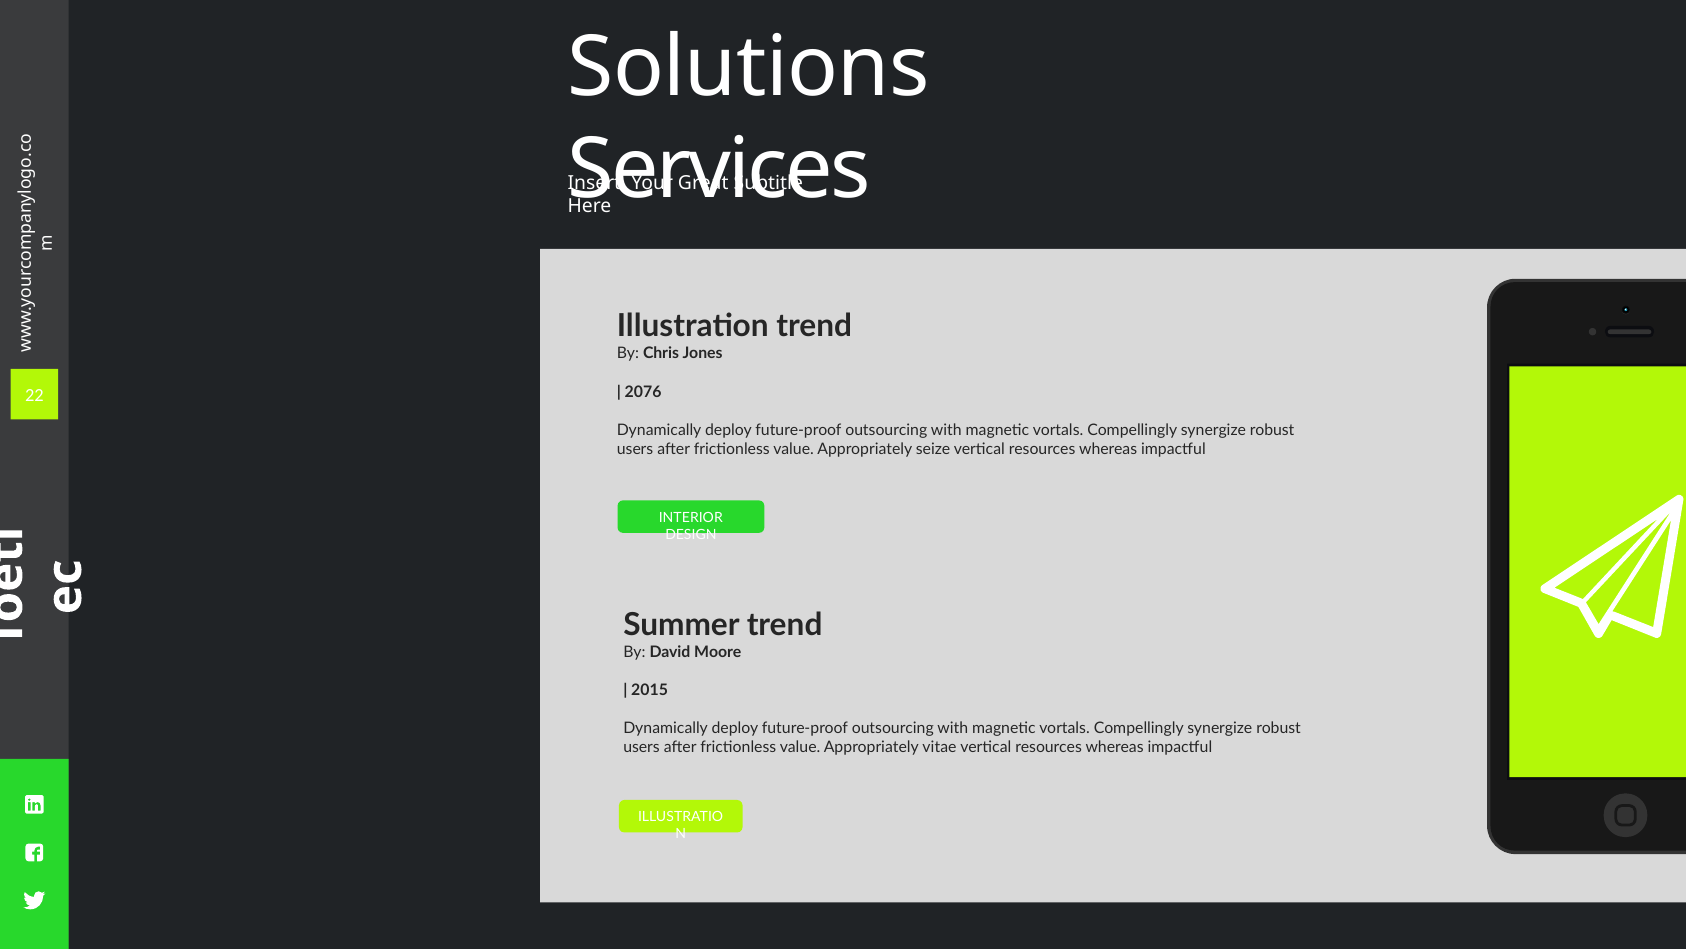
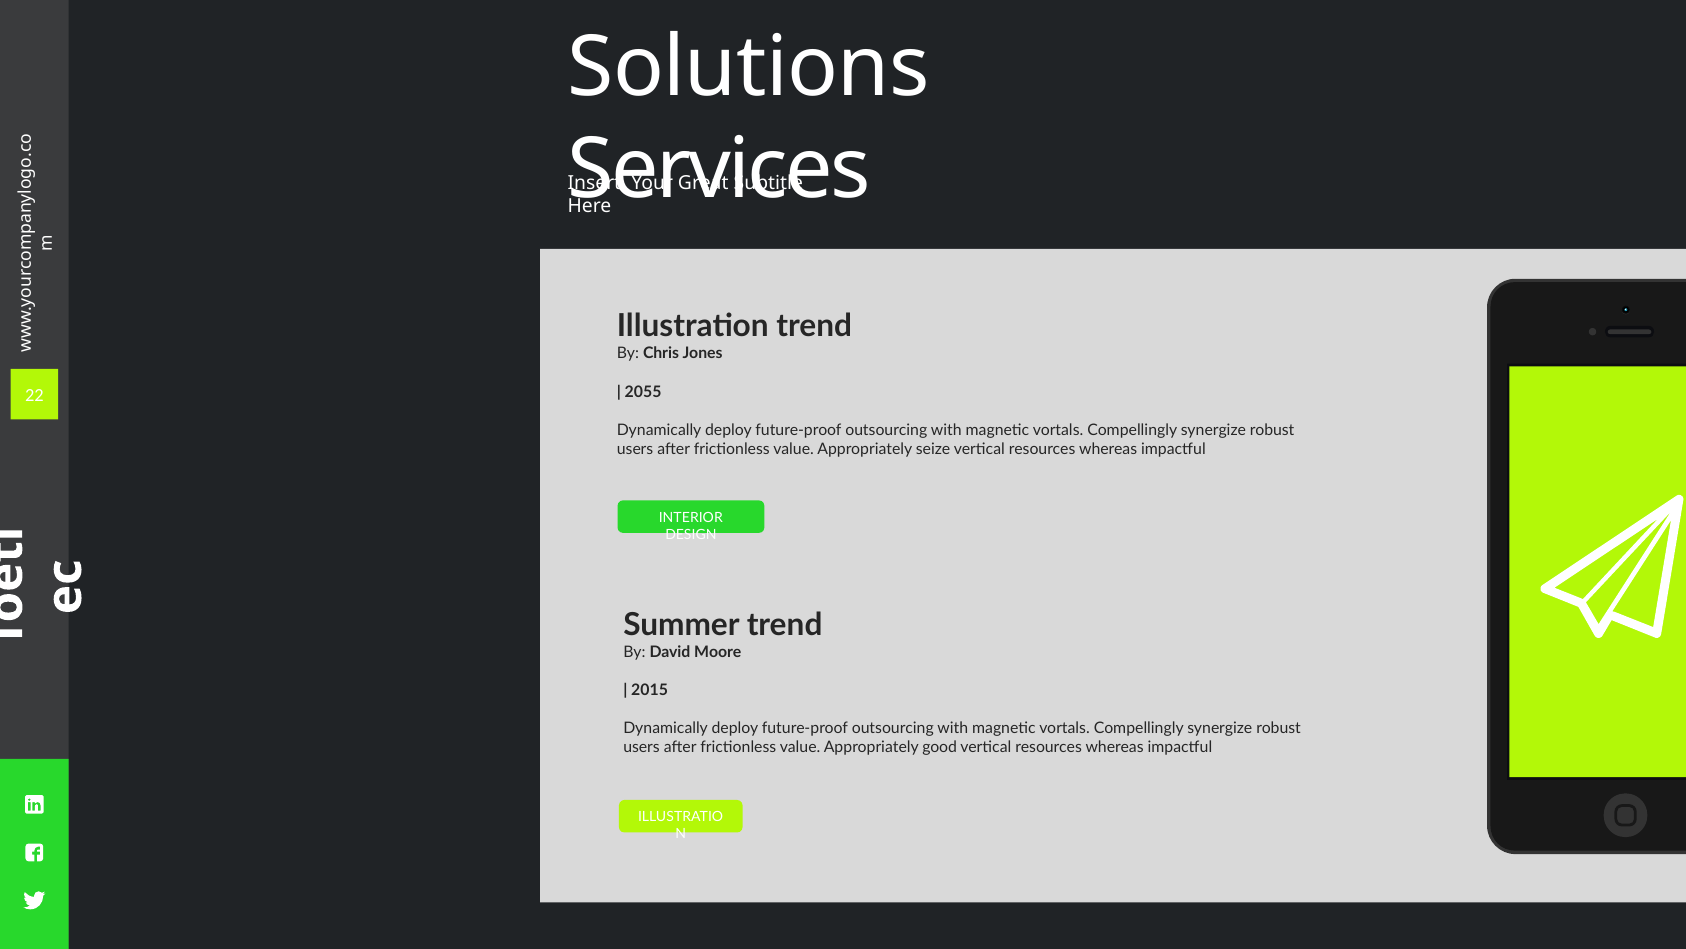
2076: 2076 -> 2055
vitae: vitae -> good
